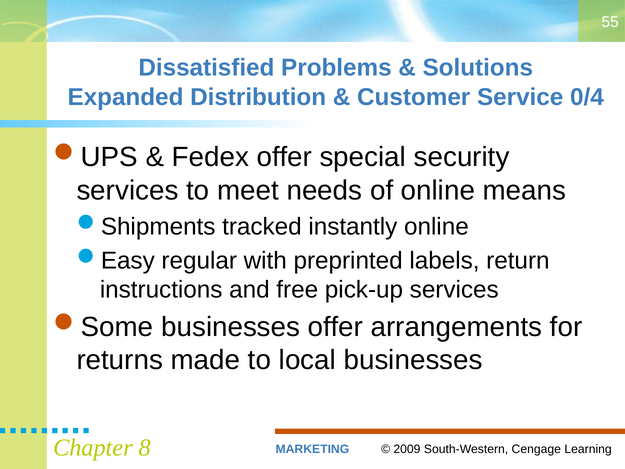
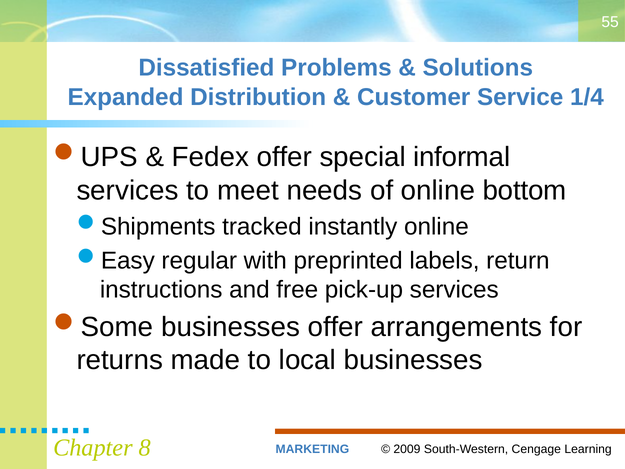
0/4: 0/4 -> 1/4
security: security -> informal
means: means -> bottom
